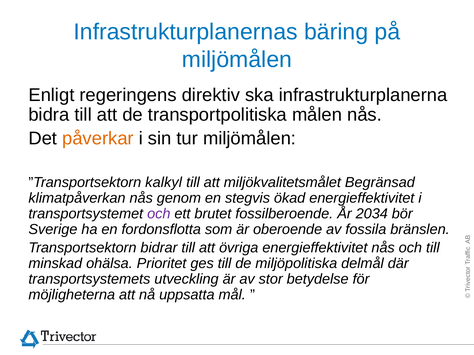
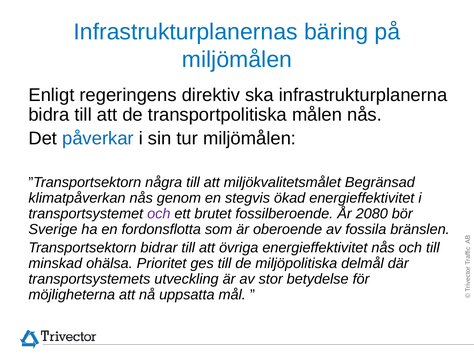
påverkar colour: orange -> blue
kalkyl: kalkyl -> några
2034: 2034 -> 2080
